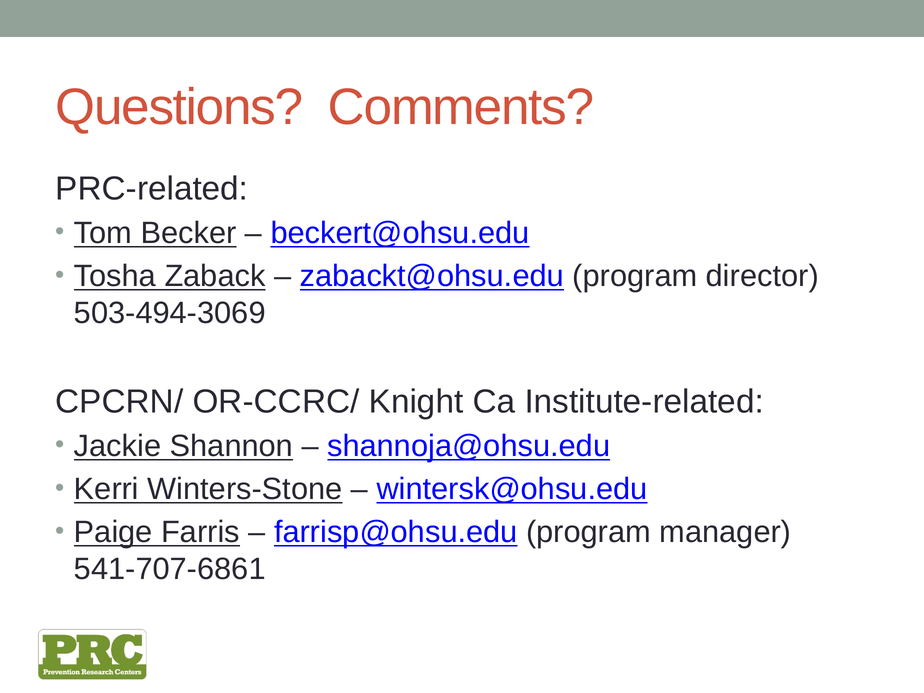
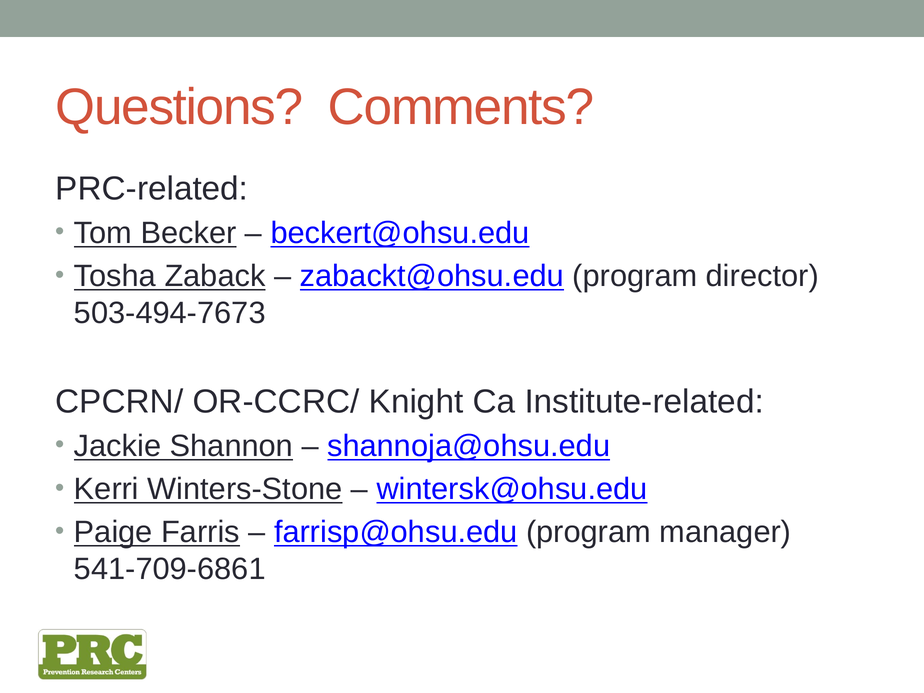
503-494-3069: 503-494-3069 -> 503-494-7673
541-707-6861: 541-707-6861 -> 541-709-6861
